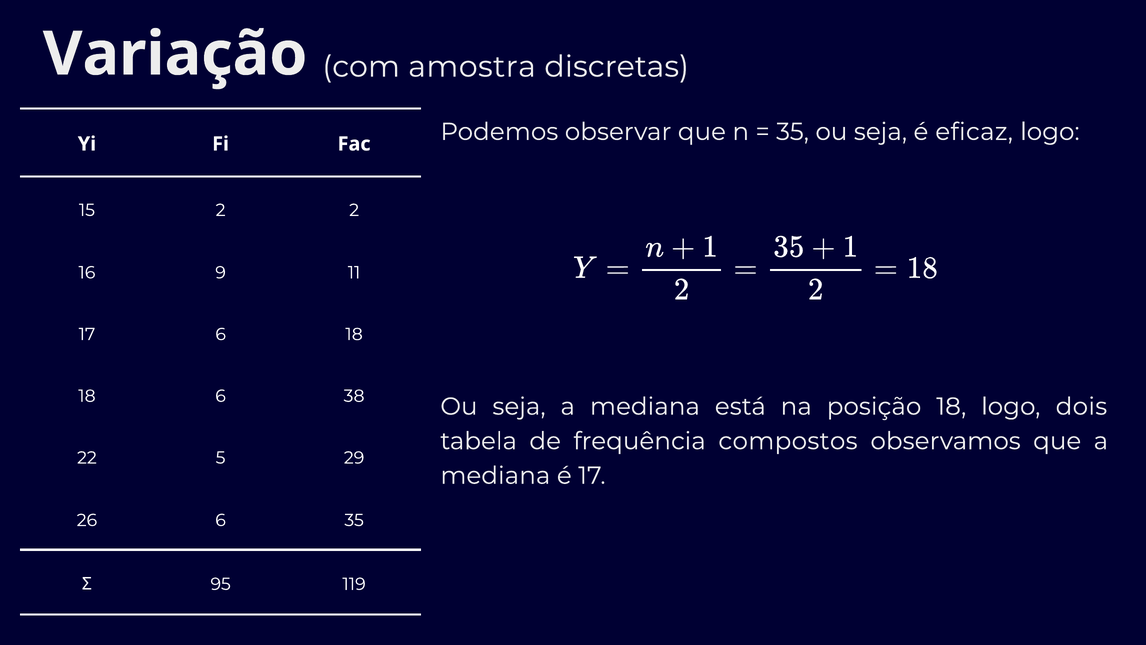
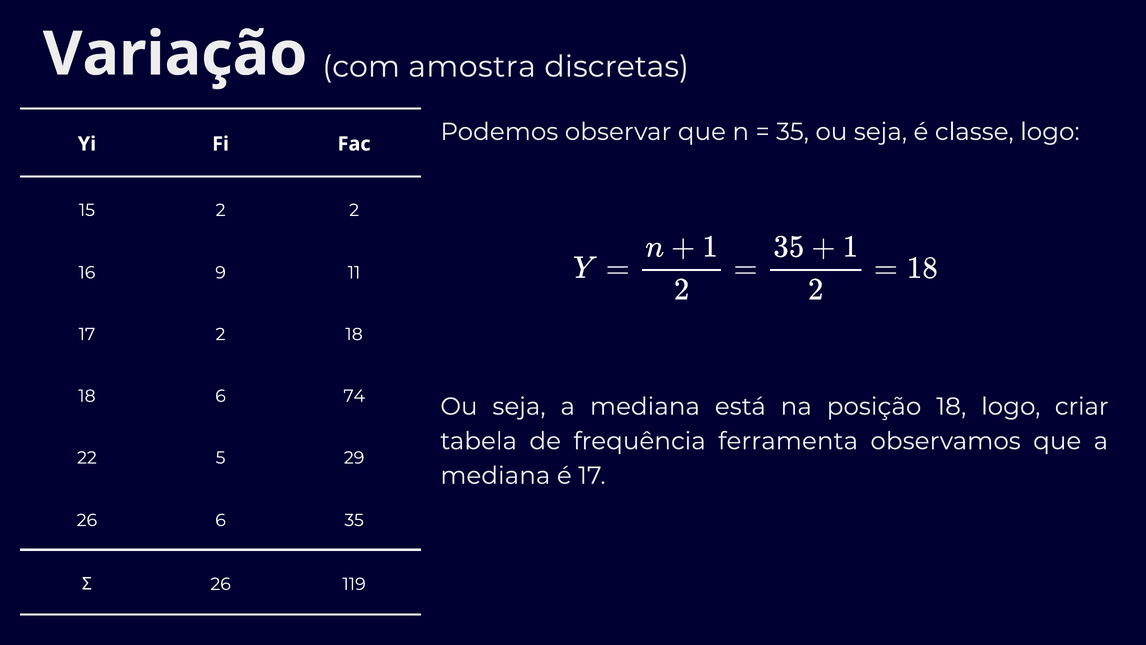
eficaz: eficaz -> classe
17 6: 6 -> 2
38: 38 -> 74
dois: dois -> criar
compostos: compostos -> ferramenta
Σ 95: 95 -> 26
